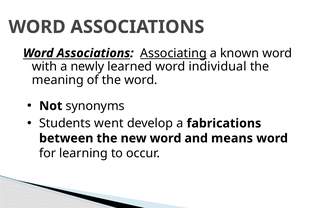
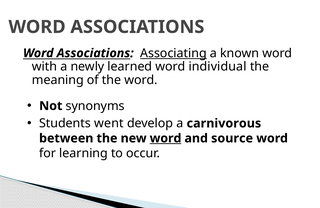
fabrications: fabrications -> carnivorous
word at (166, 138) underline: none -> present
means: means -> source
